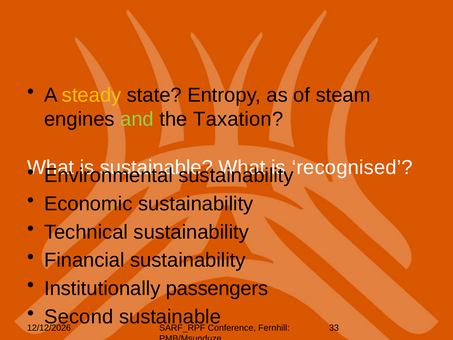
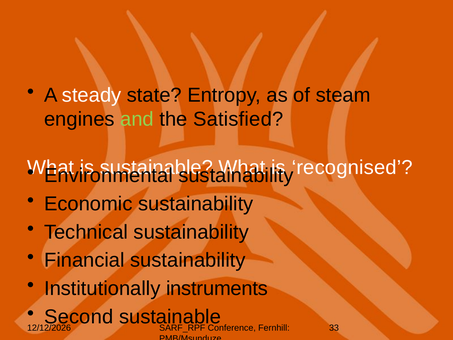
steady colour: yellow -> white
Taxation: Taxation -> Satisfied
passengers: passengers -> instruments
